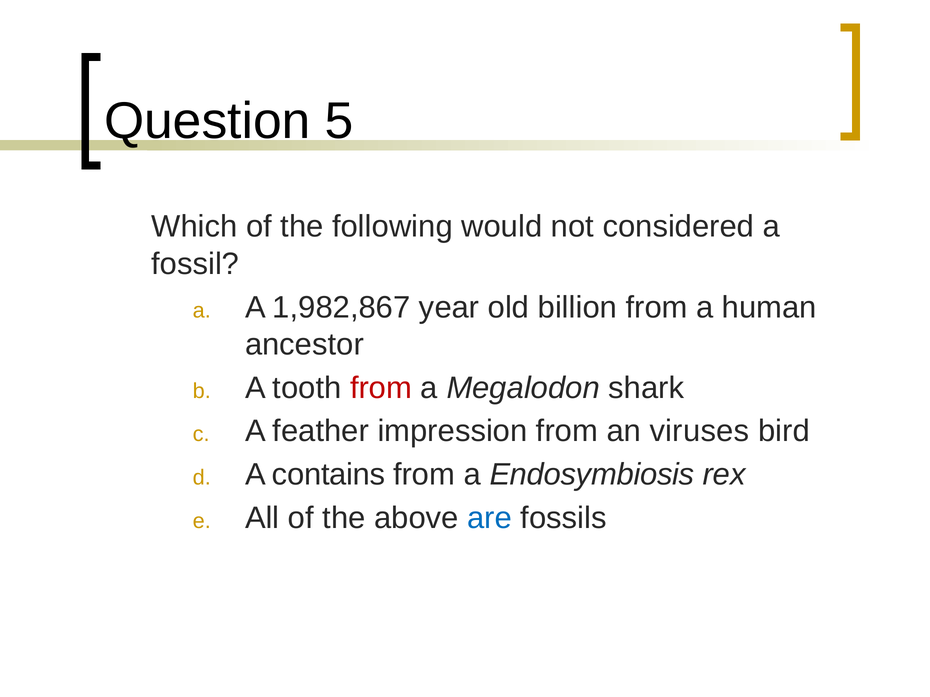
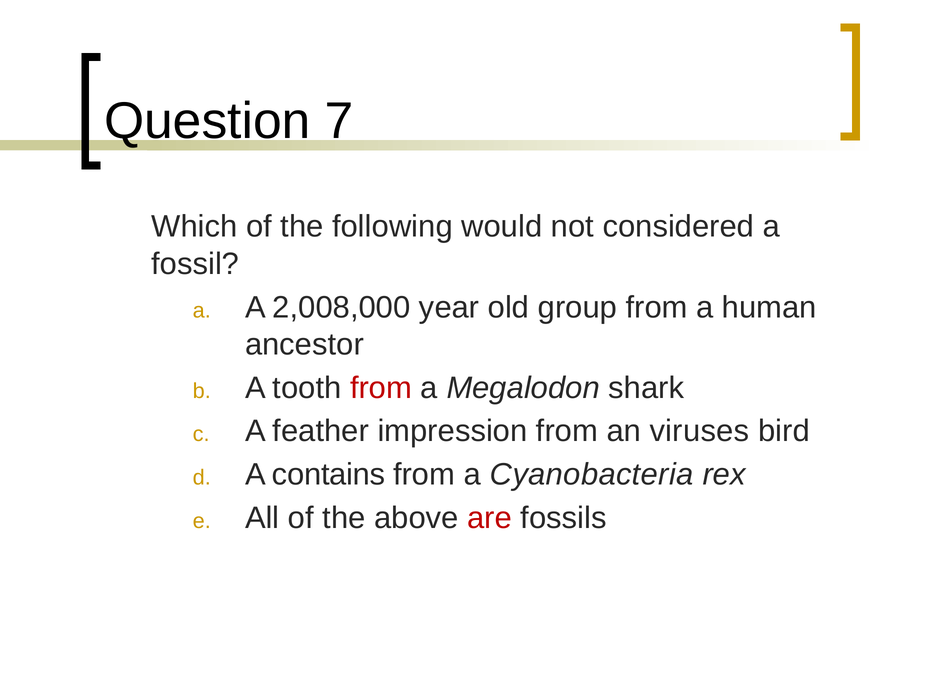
5: 5 -> 7
1,982,867: 1,982,867 -> 2,008,000
billion: billion -> group
Endosymbiosis: Endosymbiosis -> Cyanobacteria
are colour: blue -> red
